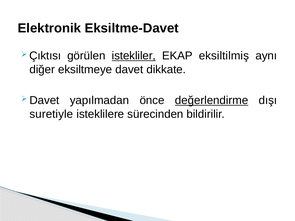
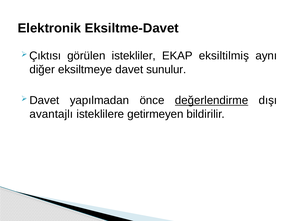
istekliler underline: present -> none
dikkate: dikkate -> sunulur
suretiyle: suretiyle -> avantajlı
sürecinden: sürecinden -> getirmeyen
